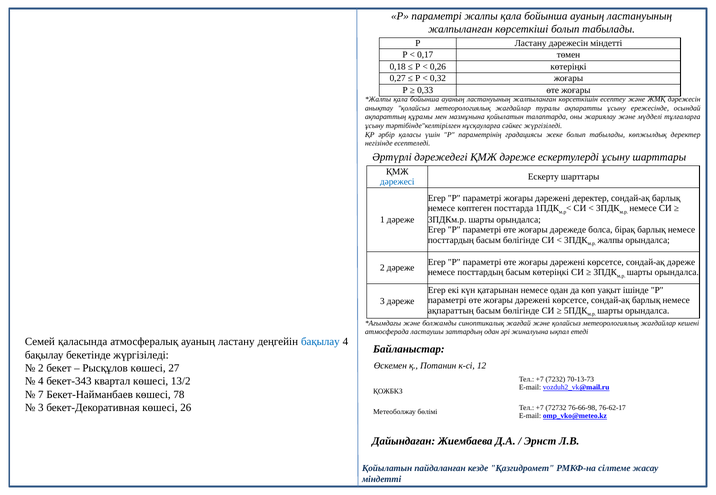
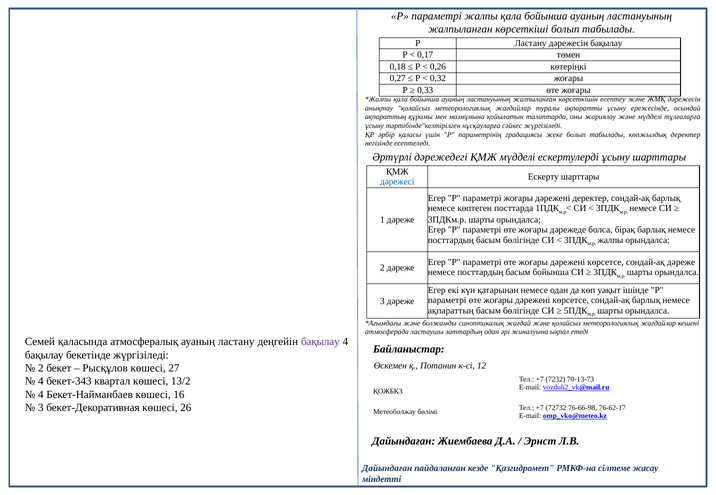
дәрежесін міндетті: міндетті -> бақылау
ҚМЖ дәреже: дәреже -> мүдделі
басым көтеріңкі: көтеріңкі -> бойынша
бақылау at (320, 342) colour: blue -> purple
7 at (41, 395): 7 -> 4
78: 78 -> 16
Қойылатын at (387, 469): Қойылатын -> Дайындаған
